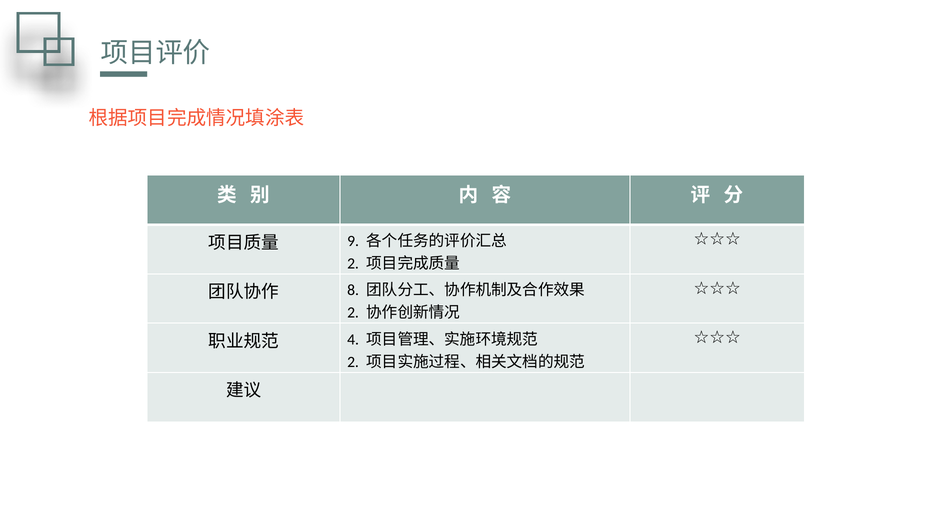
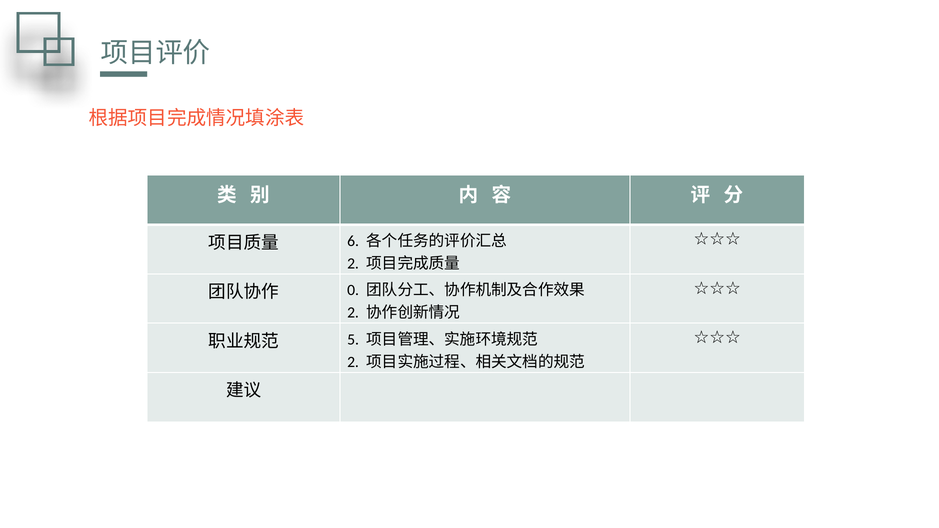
9: 9 -> 6
8: 8 -> 0
4: 4 -> 5
